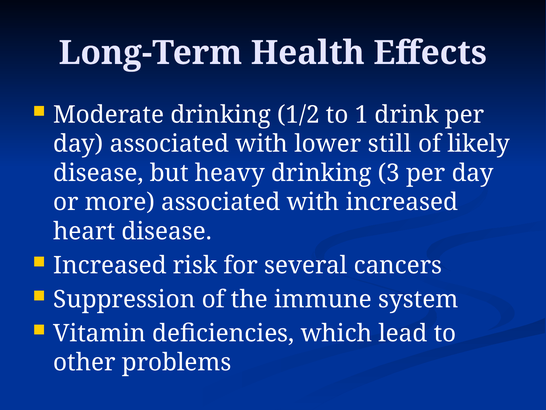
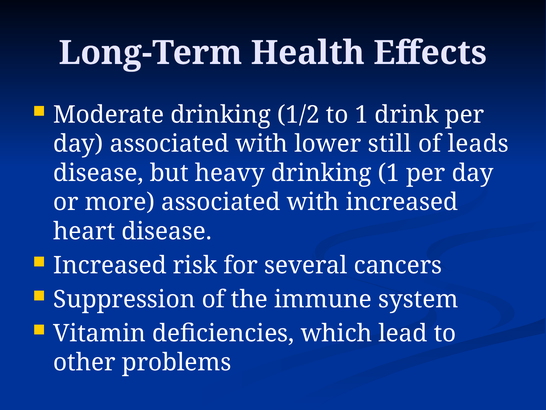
likely: likely -> leads
drinking 3: 3 -> 1
